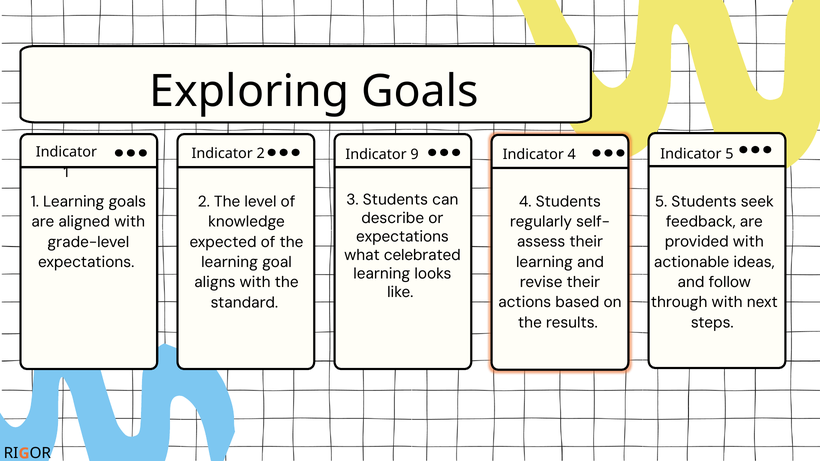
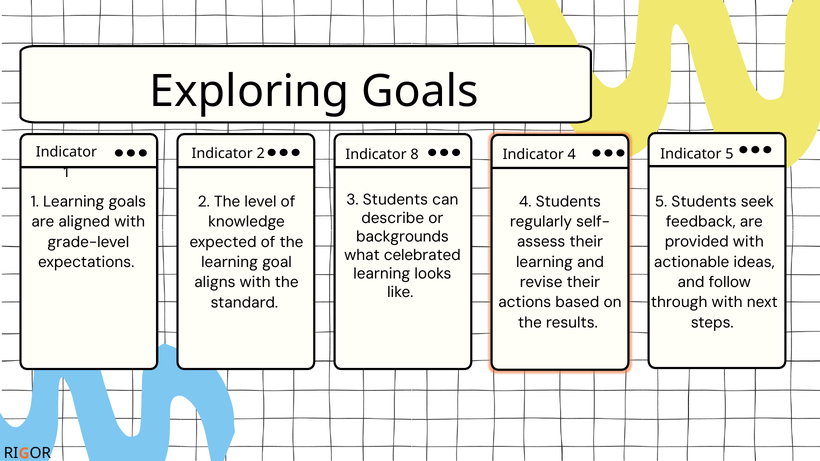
9: 9 -> 8
expectations at (402, 237): expectations -> backgrounds
